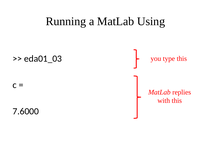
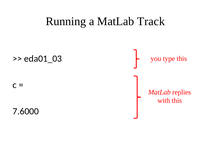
Using: Using -> Track
